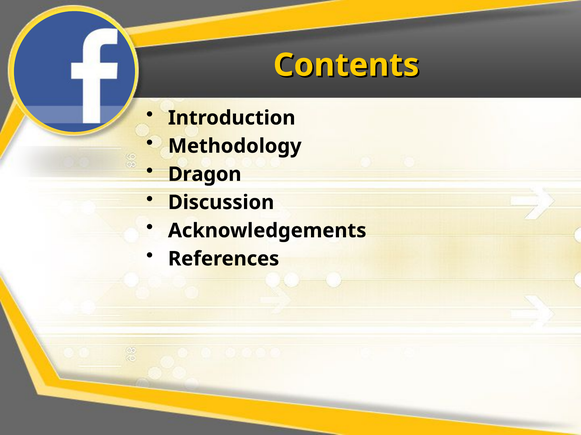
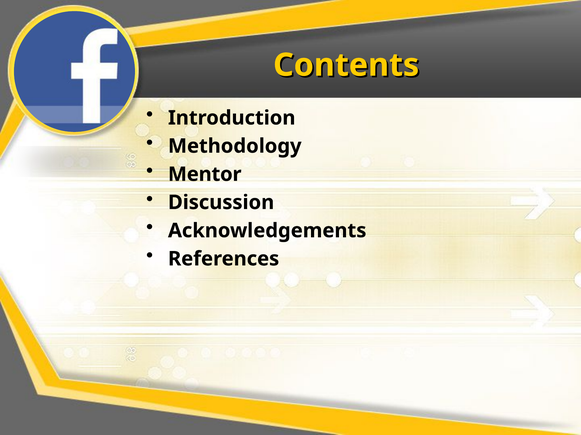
Dragon: Dragon -> Mentor
